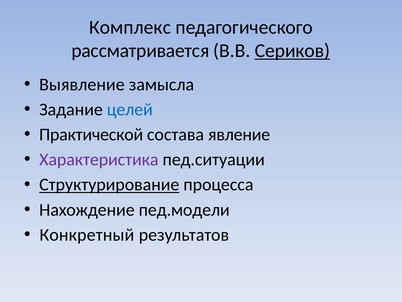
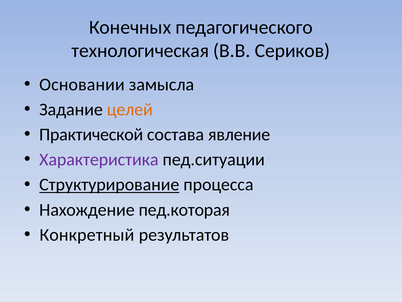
Комплекс: Комплекс -> Конечных
рассматривается: рассматривается -> технологическая
Сериков underline: present -> none
Выявление: Выявление -> Основании
целей colour: blue -> orange
пед.модели: пед.модели -> пед.которая
